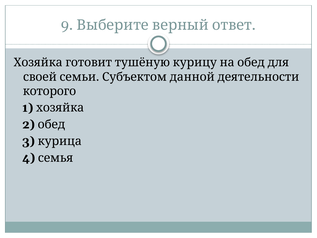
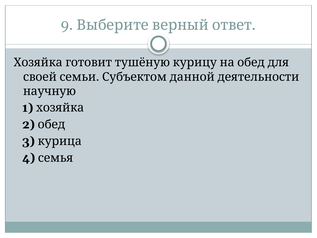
которого: которого -> научную
